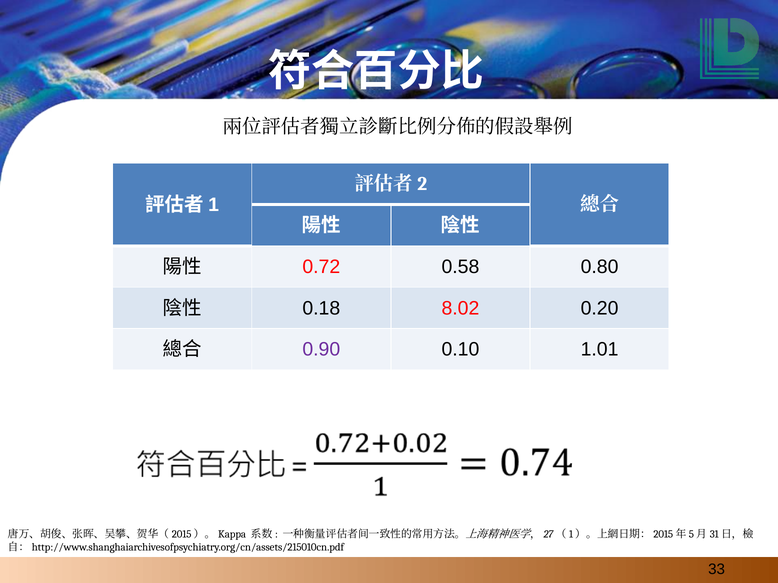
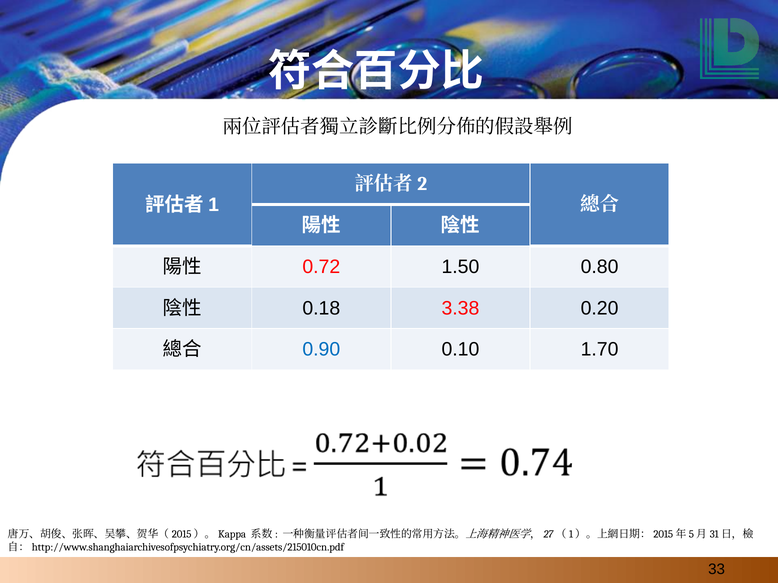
0.58: 0.58 -> 1.50
8.02: 8.02 -> 3.38
0.90 colour: purple -> blue
1.01: 1.01 -> 1.70
